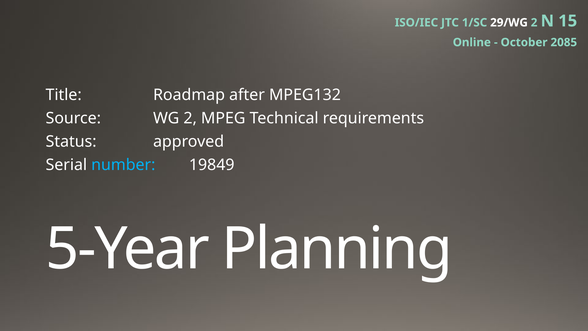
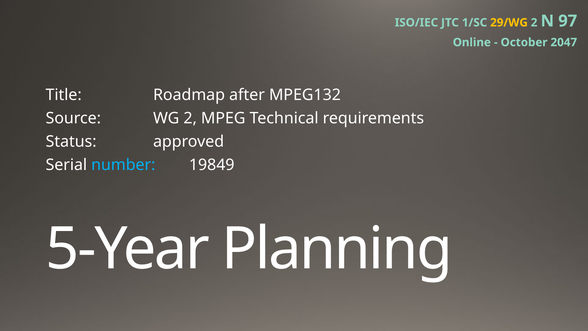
29/WG colour: white -> yellow
15: 15 -> 97
2085: 2085 -> 2047
